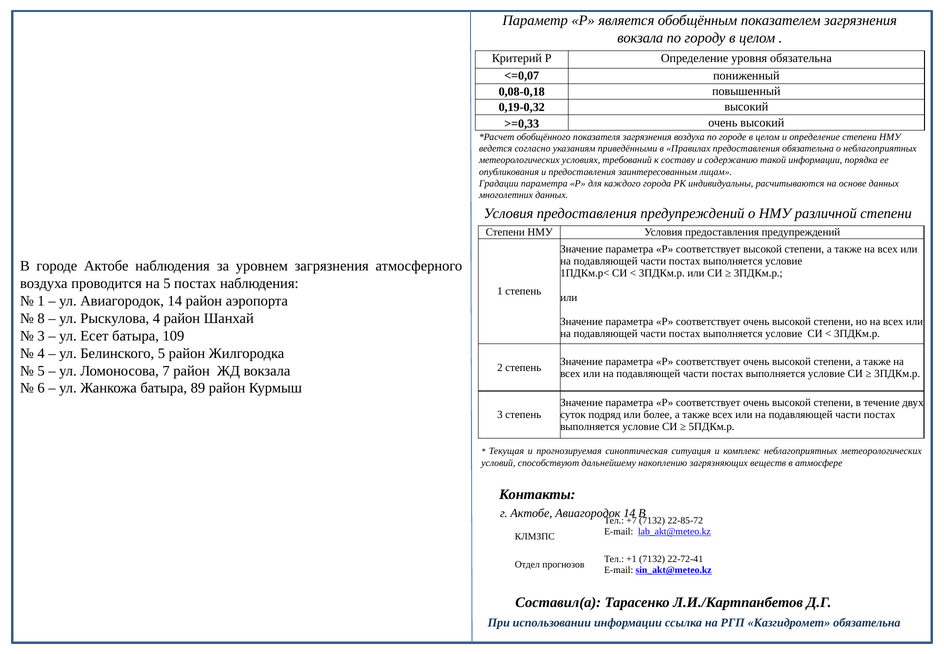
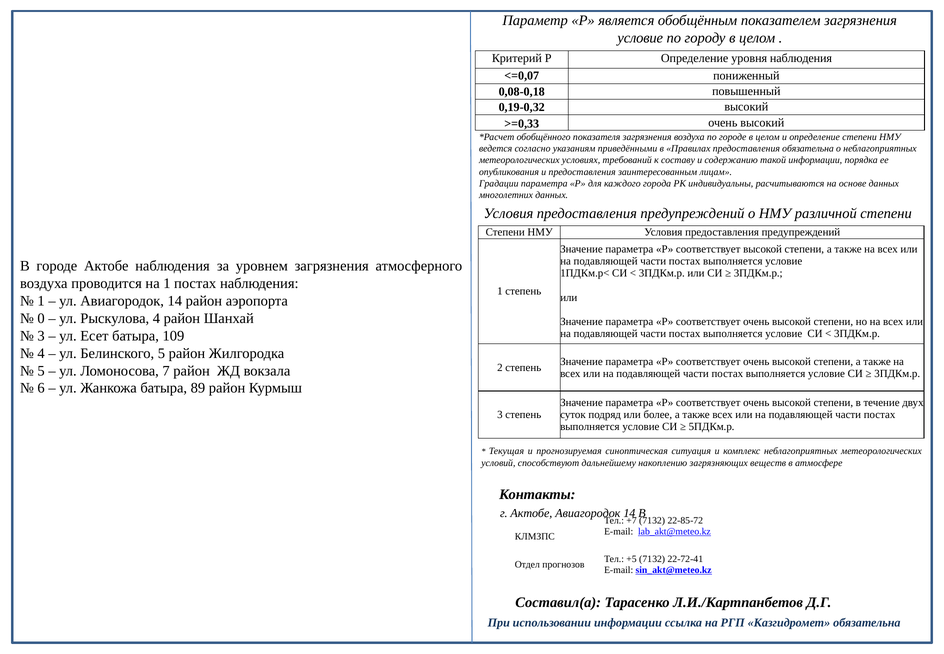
вокзала at (640, 38): вокзала -> условие
уровня обязательна: обязательна -> наблюдения
на 5: 5 -> 1
8: 8 -> 0
+1: +1 -> +5
